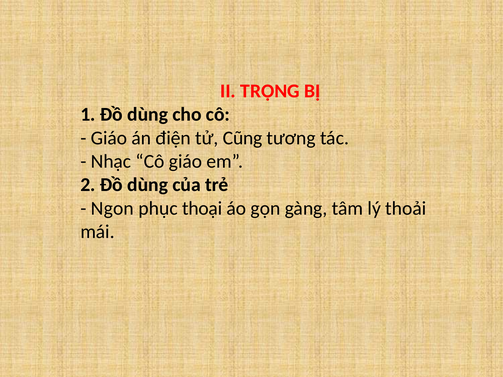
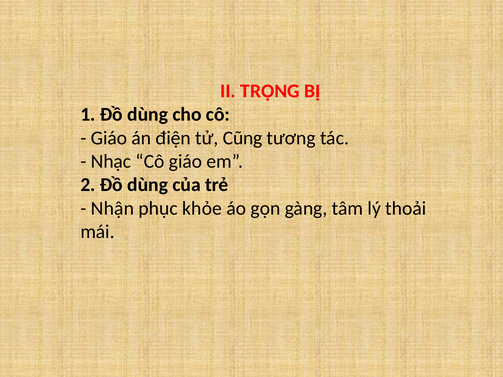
Ngon: Ngon -> Nhận
thoại: thoại -> khỏe
